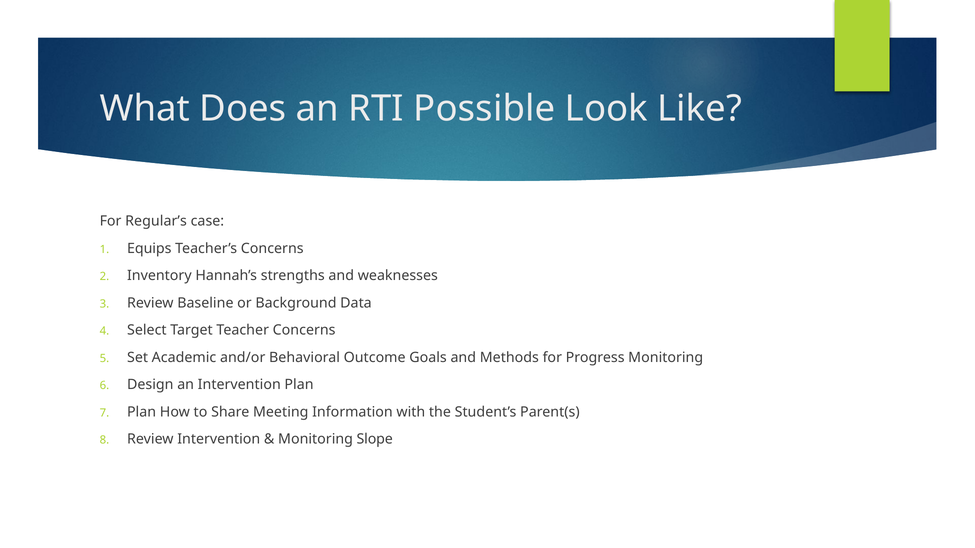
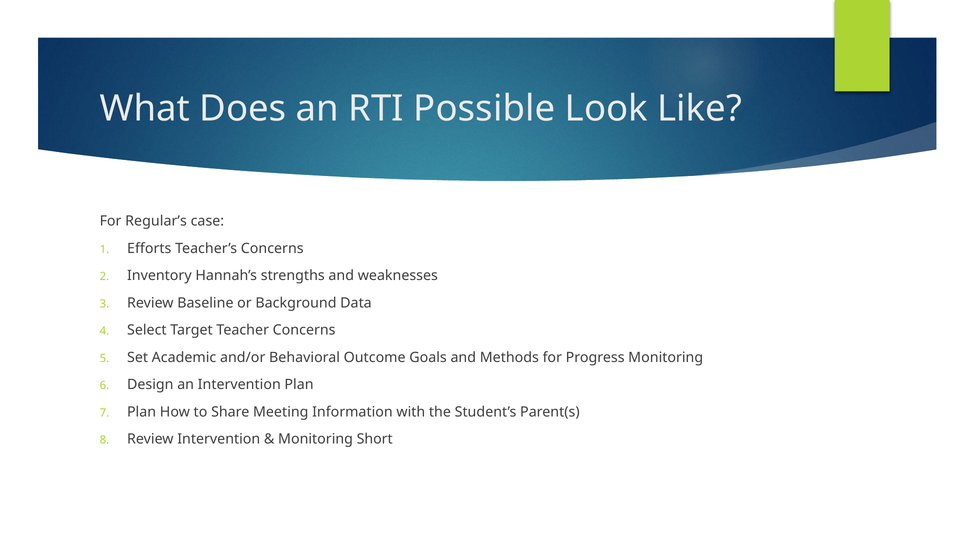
Equips: Equips -> Efforts
Slope: Slope -> Short
